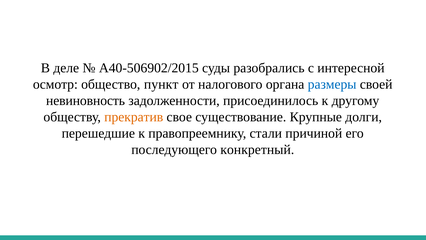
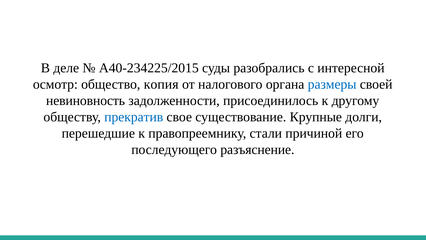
А40-506902/2015: А40-506902/2015 -> А40-234225/2015
пункт: пункт -> копия
прекратив colour: orange -> blue
конкретный: конкретный -> разъяснение
